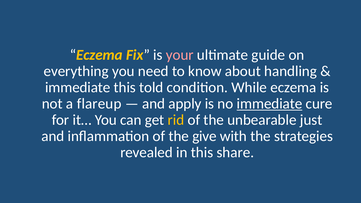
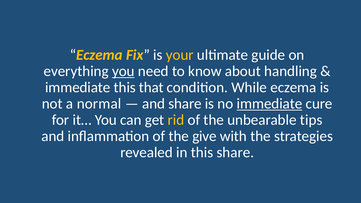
your colour: pink -> yellow
you at (123, 71) underline: none -> present
told: told -> that
flareup: flareup -> normal
and apply: apply -> share
just: just -> tips
